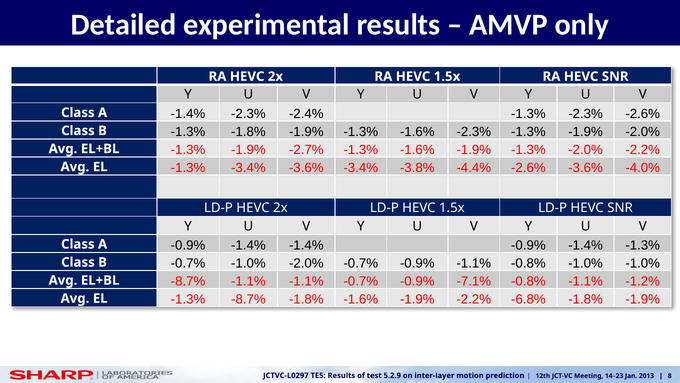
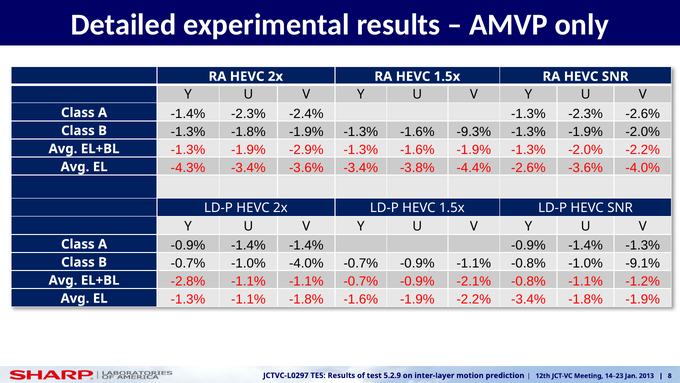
-1.6% -2.3%: -2.3% -> -9.3%
-2.7%: -2.7% -> -2.9%
-1.3% at (188, 168): -1.3% -> -4.3%
-1.0% -2.0%: -2.0% -> -4.0%
-1.0% -1.0%: -1.0% -> -9.1%
-8.7% at (188, 281): -8.7% -> -2.8%
-7.1%: -7.1% -> -2.1%
-1.3% -8.7%: -8.7% -> -1.1%
-2.2% -6.8%: -6.8% -> -3.4%
